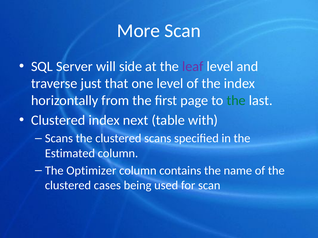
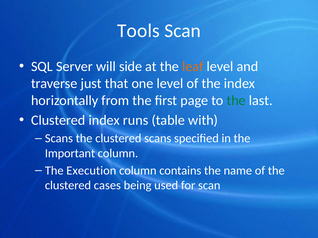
More: More -> Tools
leaf colour: purple -> orange
next: next -> runs
Estimated: Estimated -> Important
Optimizer: Optimizer -> Execution
